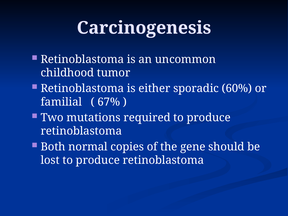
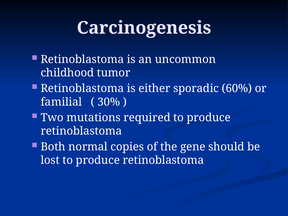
67%: 67% -> 30%
